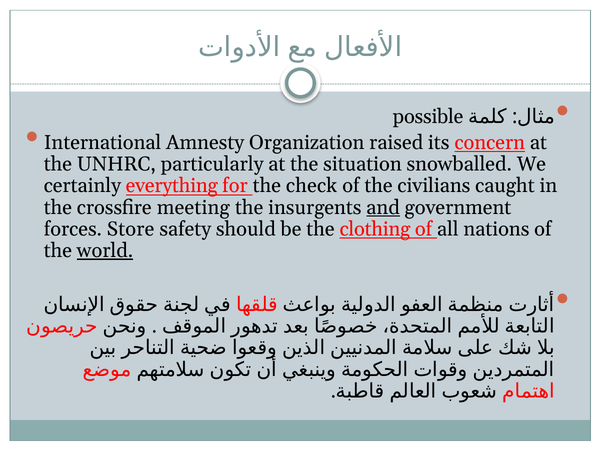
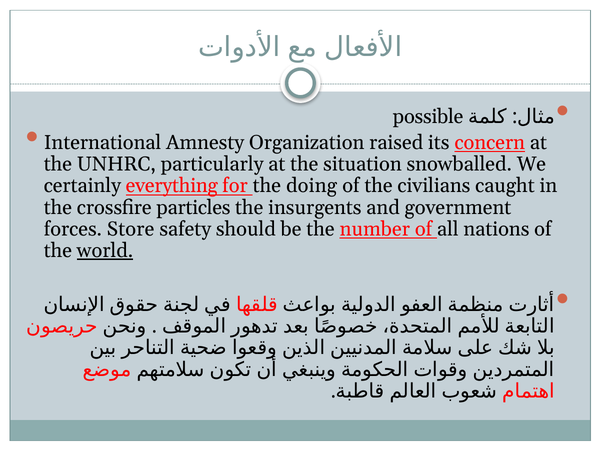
check: check -> doing
meeting: meeting -> particles
and underline: present -> none
clothing: clothing -> number
